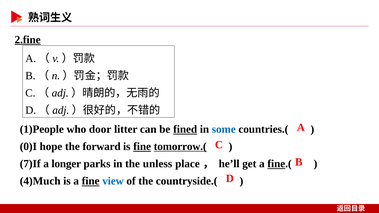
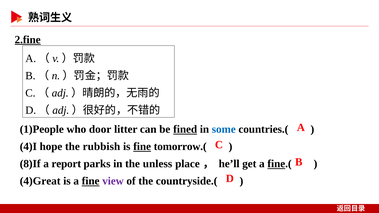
0)I: 0)I -> 4)I
forward: forward -> rubbish
tomorrow.( underline: present -> none
7)If: 7)If -> 8)If
longer: longer -> report
4)Much: 4)Much -> 4)Great
view colour: blue -> purple
